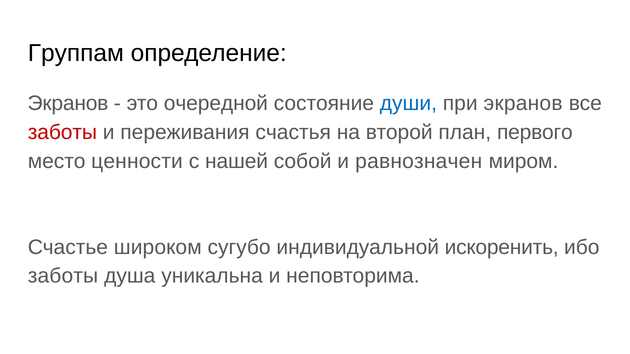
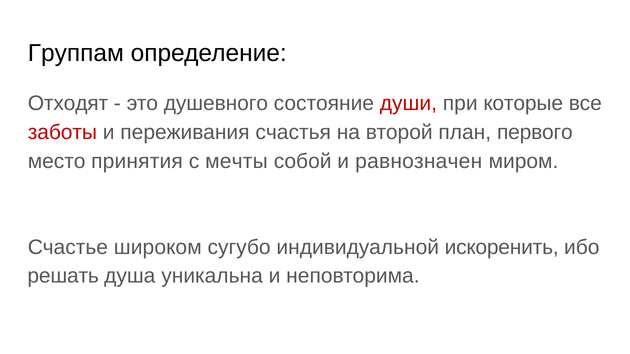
Экранов at (68, 104): Экранов -> Отходят
очередной: очередной -> душевного
души colour: blue -> red
при экранов: экранов -> которые
ценности: ценности -> принятия
нашей: нашей -> мечты
заботы at (63, 276): заботы -> решать
